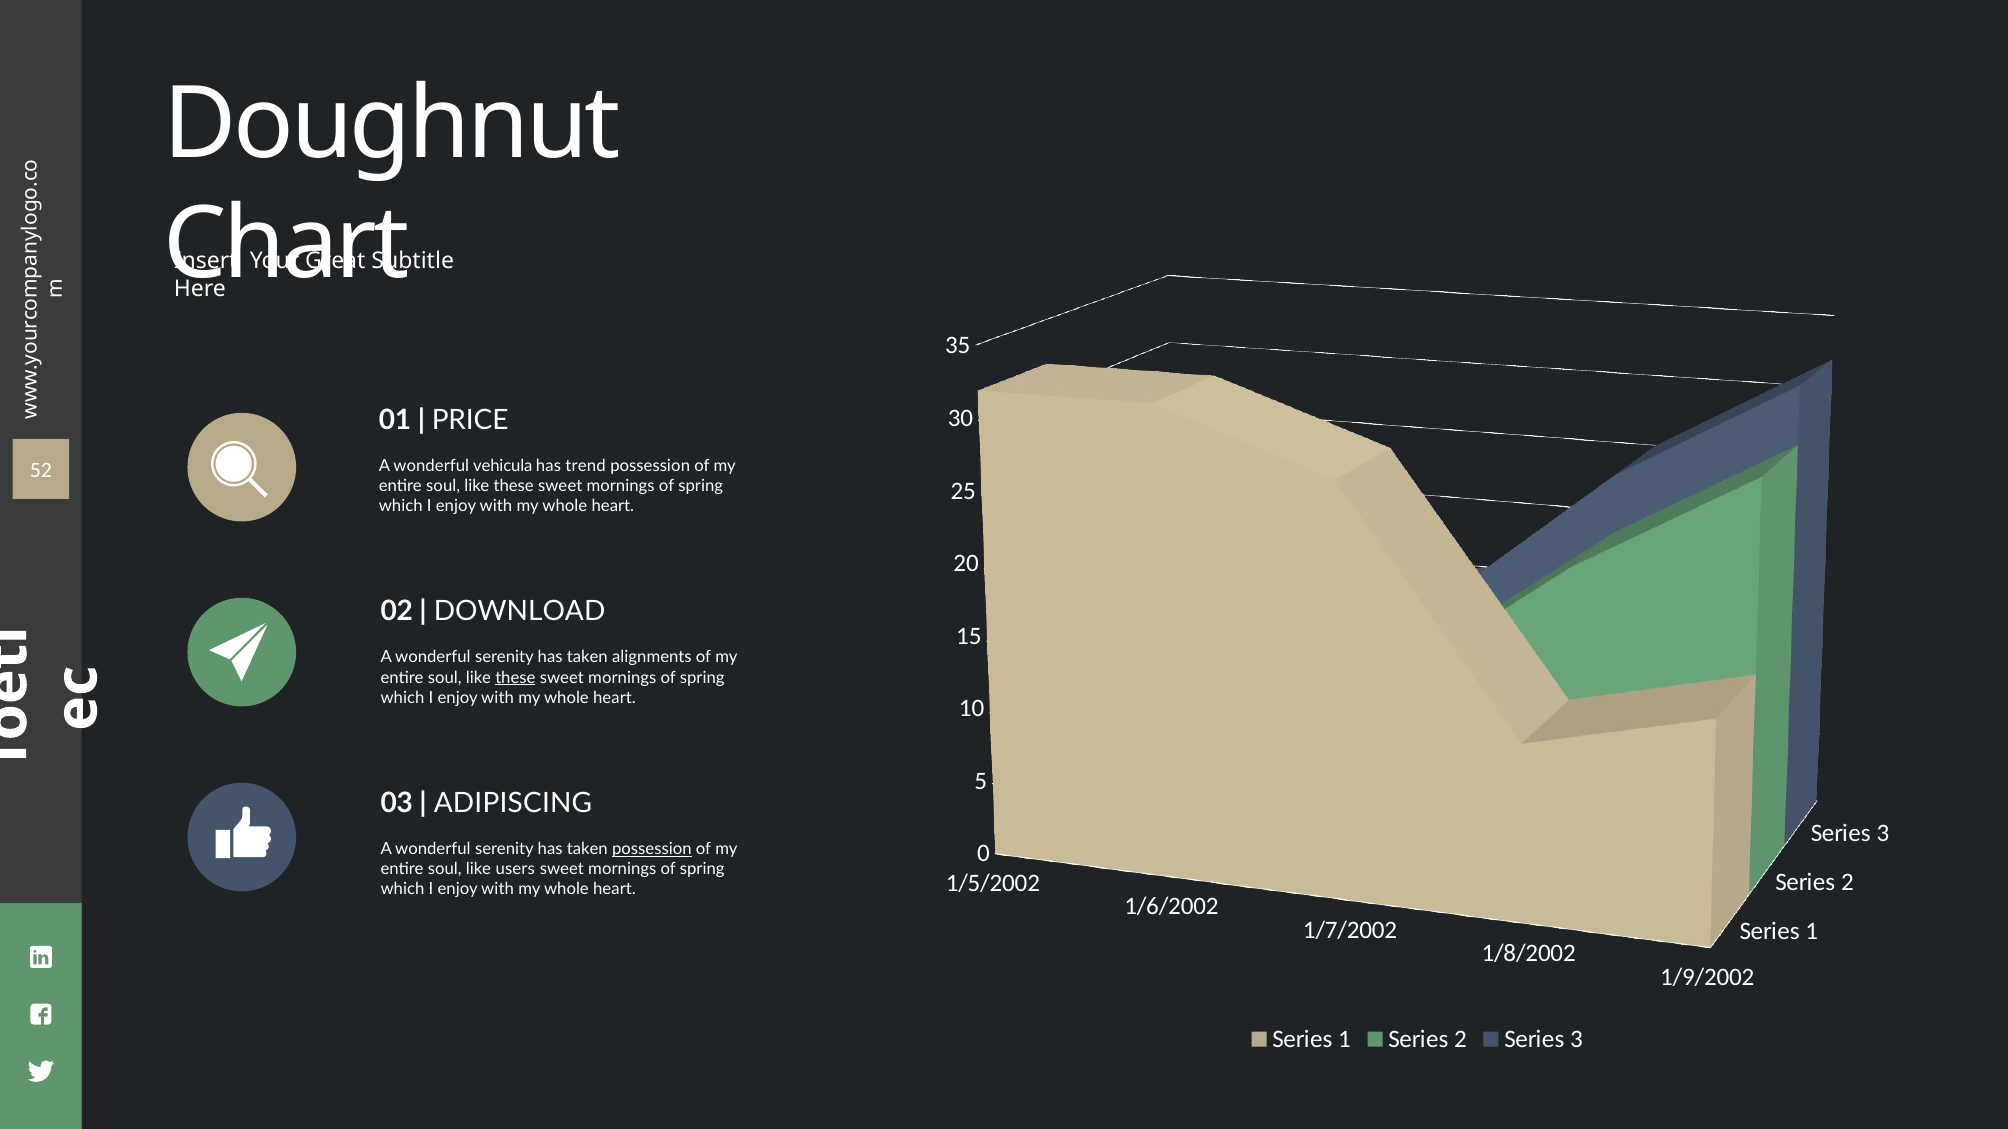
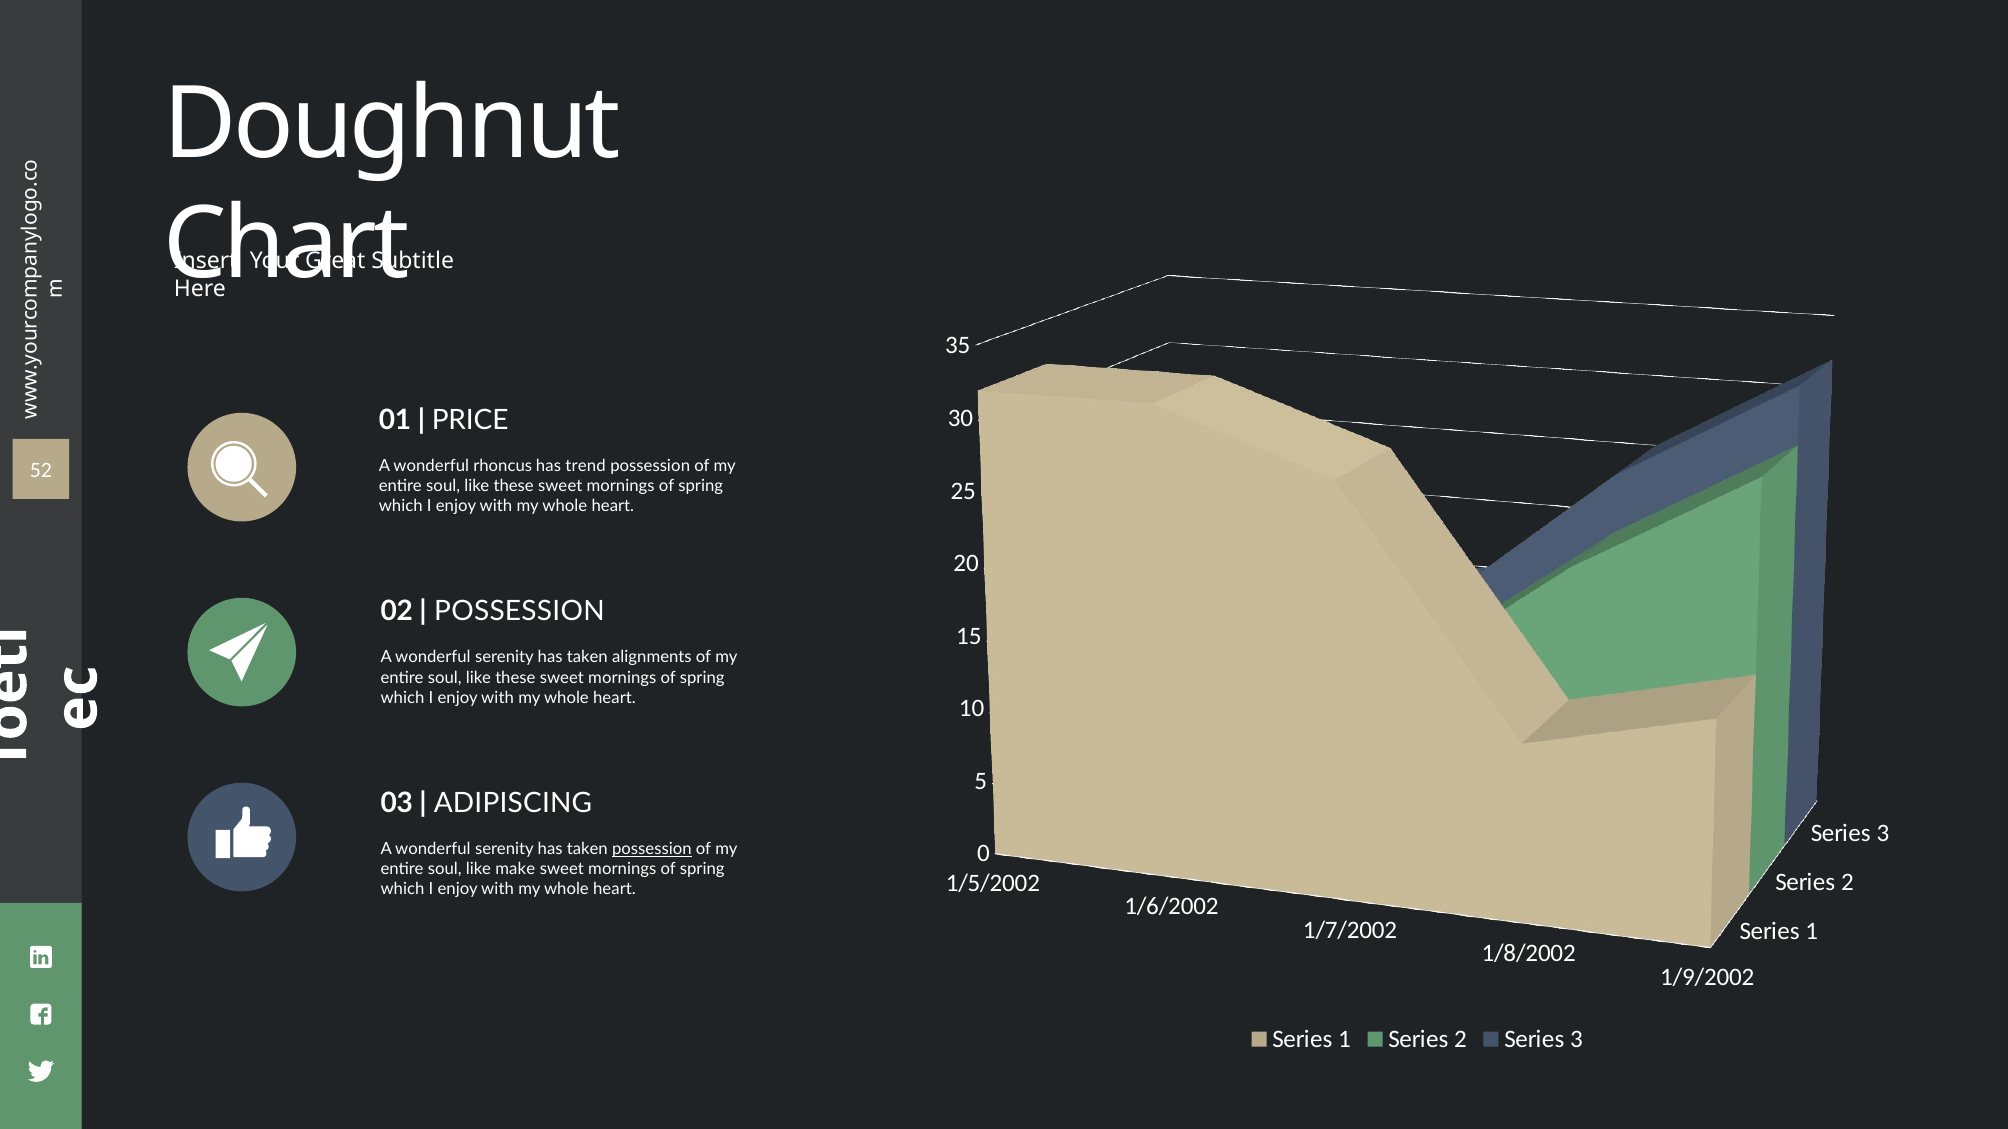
vehicula: vehicula -> rhoncus
DOWNLOAD at (520, 612): DOWNLOAD -> POSSESSION
these at (515, 678) underline: present -> none
users: users -> make
